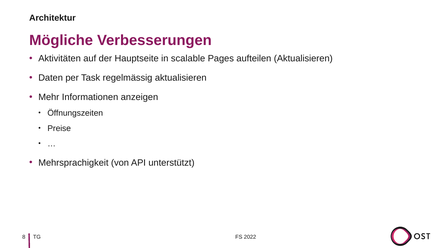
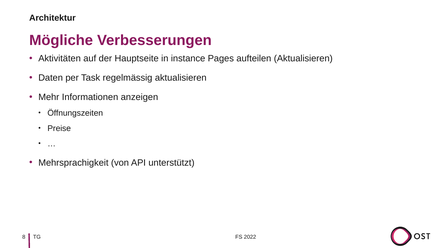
scalable: scalable -> instance
